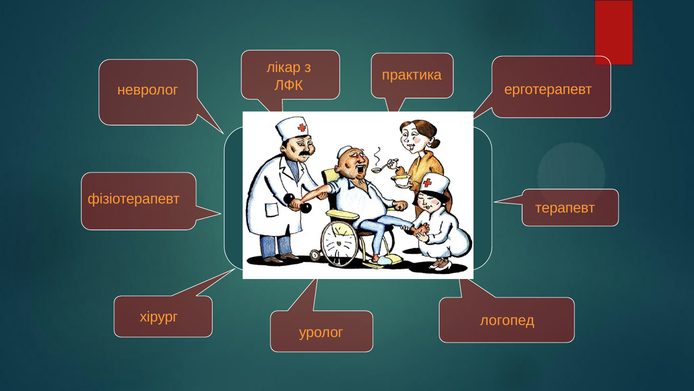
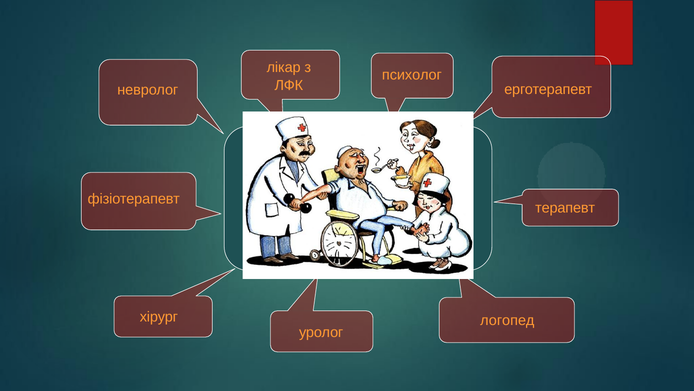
практика: практика -> психолог
